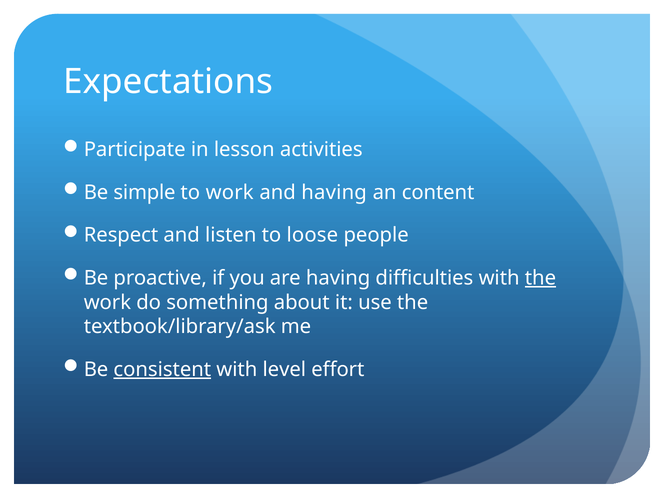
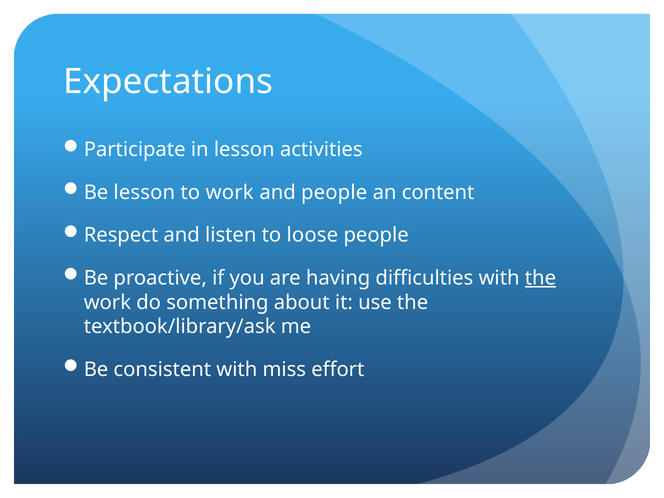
Be simple: simple -> lesson
and having: having -> people
consistent underline: present -> none
level: level -> miss
